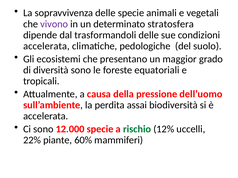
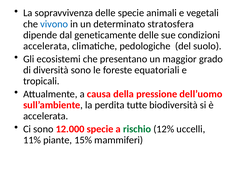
vivono colour: purple -> blue
trasformandoli: trasformandoli -> geneticamente
assai: assai -> tutte
22%: 22% -> 11%
60%: 60% -> 15%
